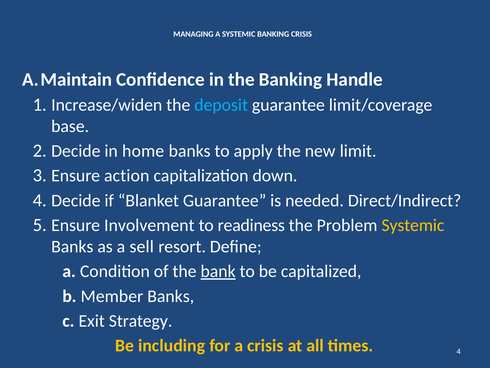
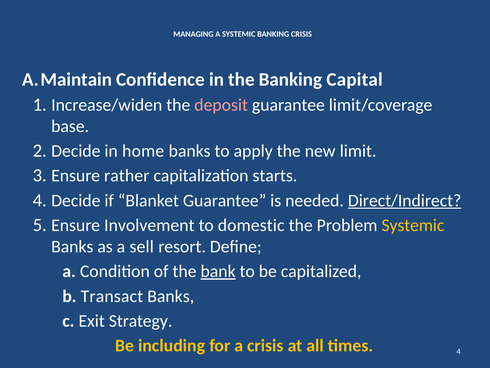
Handle: Handle -> Capital
deposit colour: light blue -> pink
action: action -> rather
down: down -> starts
Direct/Indirect underline: none -> present
readiness: readiness -> domestic
Member: Member -> Transact
